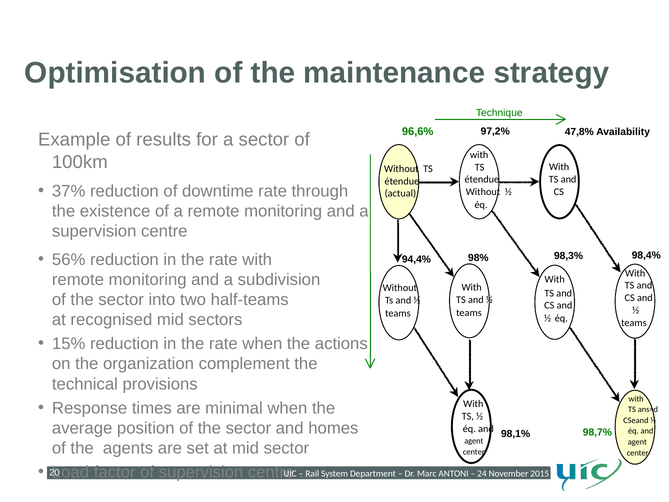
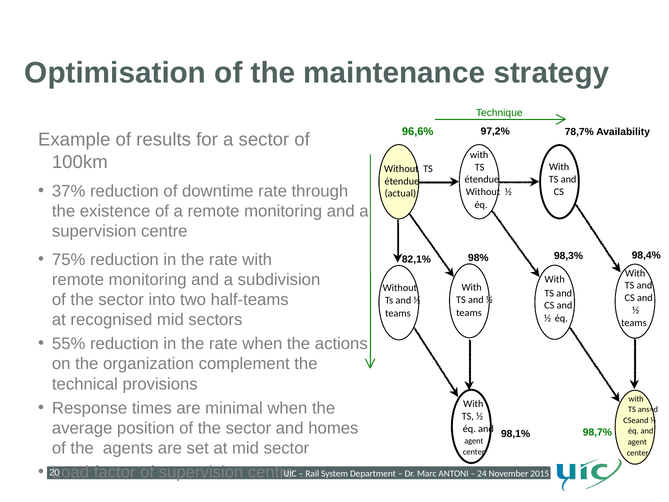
47,8%: 47,8% -> 78,7%
56%: 56% -> 75%
94,4%: 94,4% -> 82,1%
15%: 15% -> 55%
